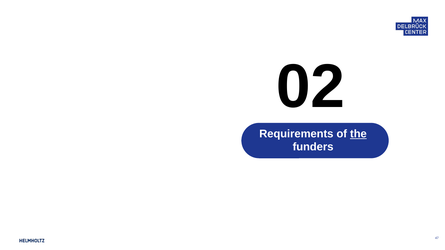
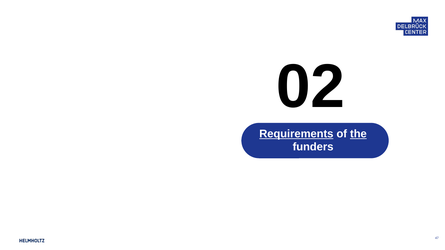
Requirements underline: none -> present
